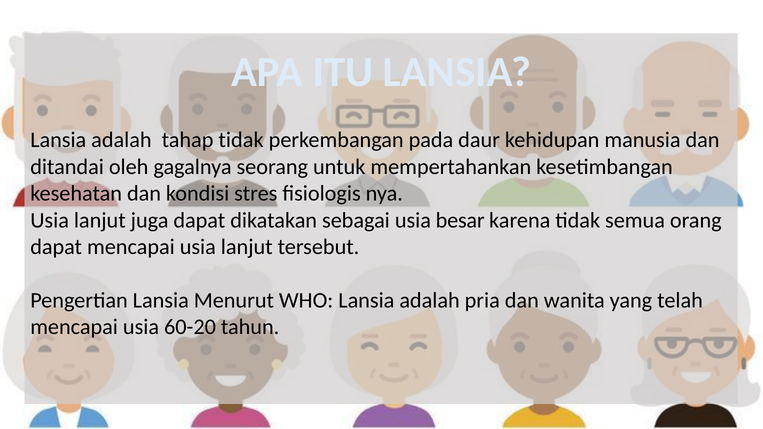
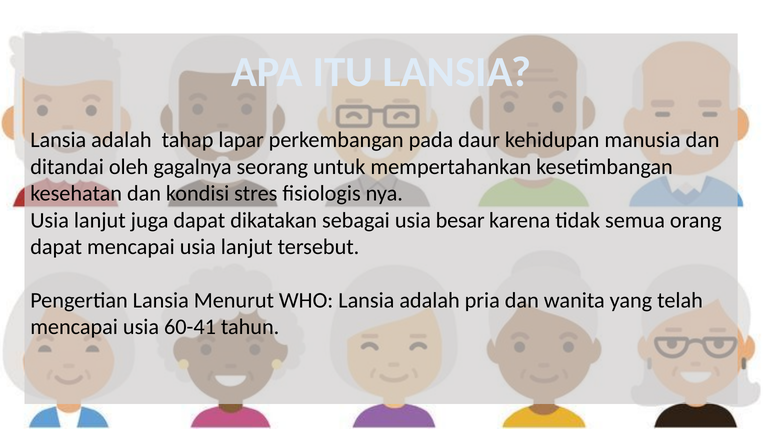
tahap tidak: tidak -> lapar
60-20: 60-20 -> 60-41
